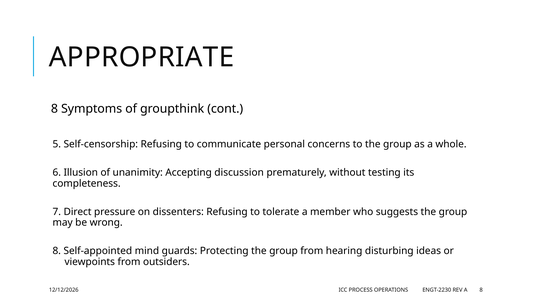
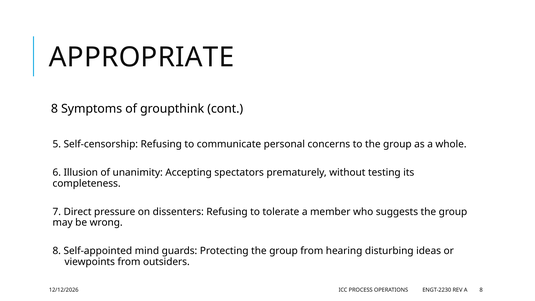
discussion: discussion -> spectators
